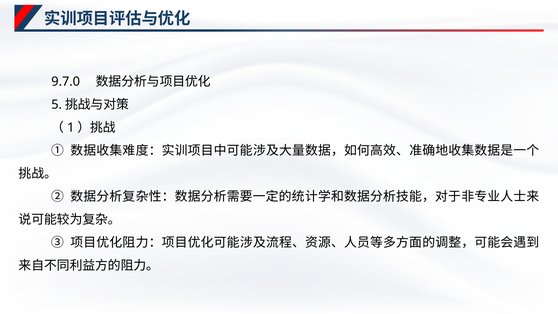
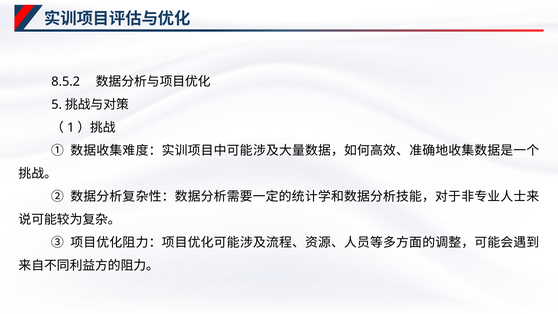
9.7.0: 9.7.0 -> 8.5.2
